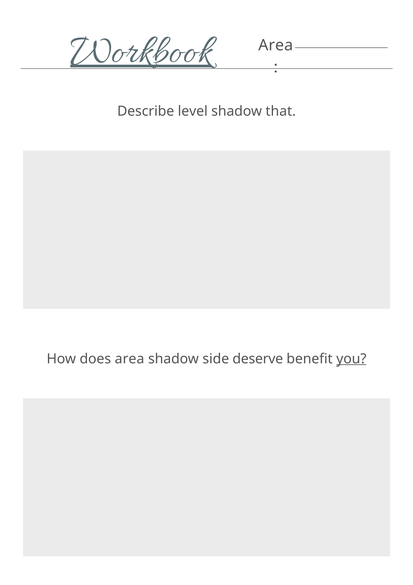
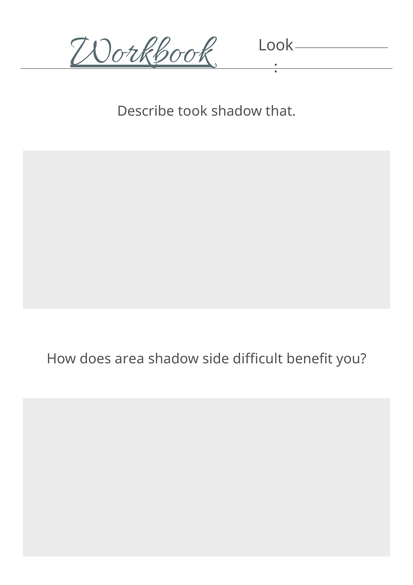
Area at (276, 45): Area -> Look
level: level -> took
deserve: deserve -> difficult
you underline: present -> none
